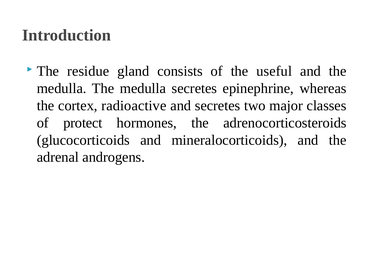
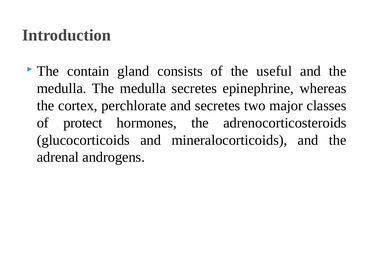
residue: residue -> contain
radioactive: radioactive -> perchlorate
